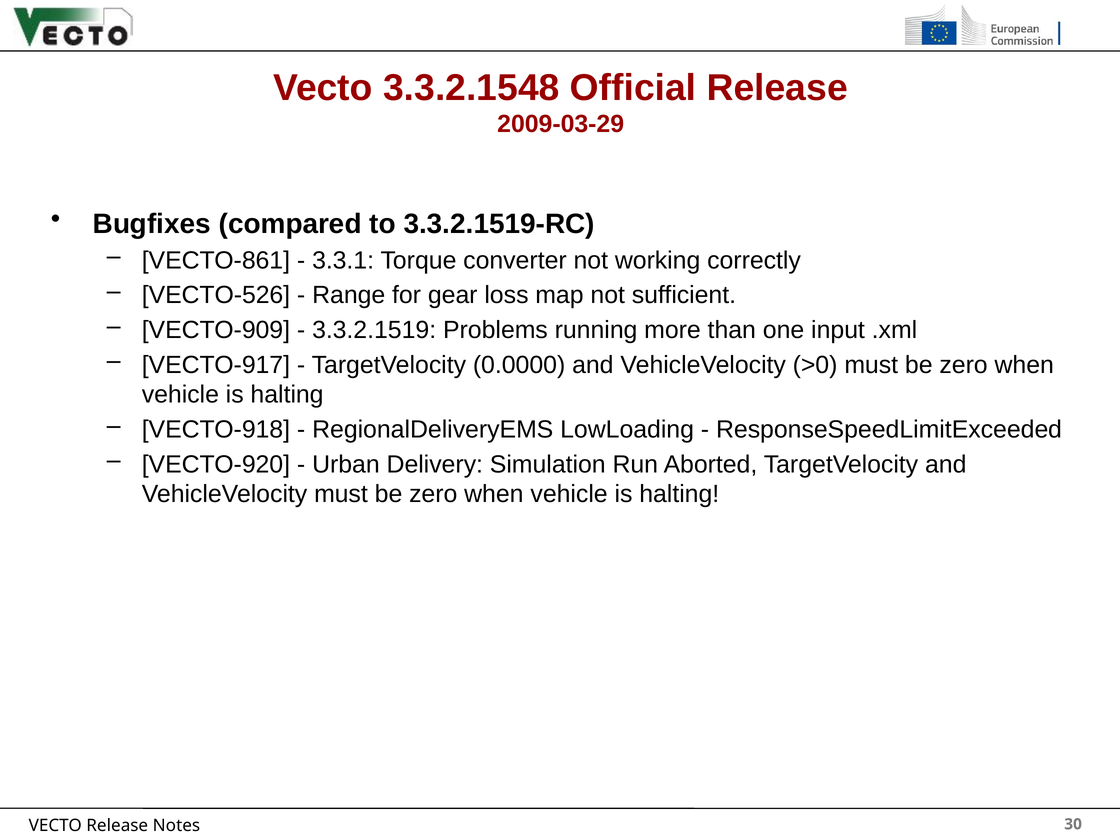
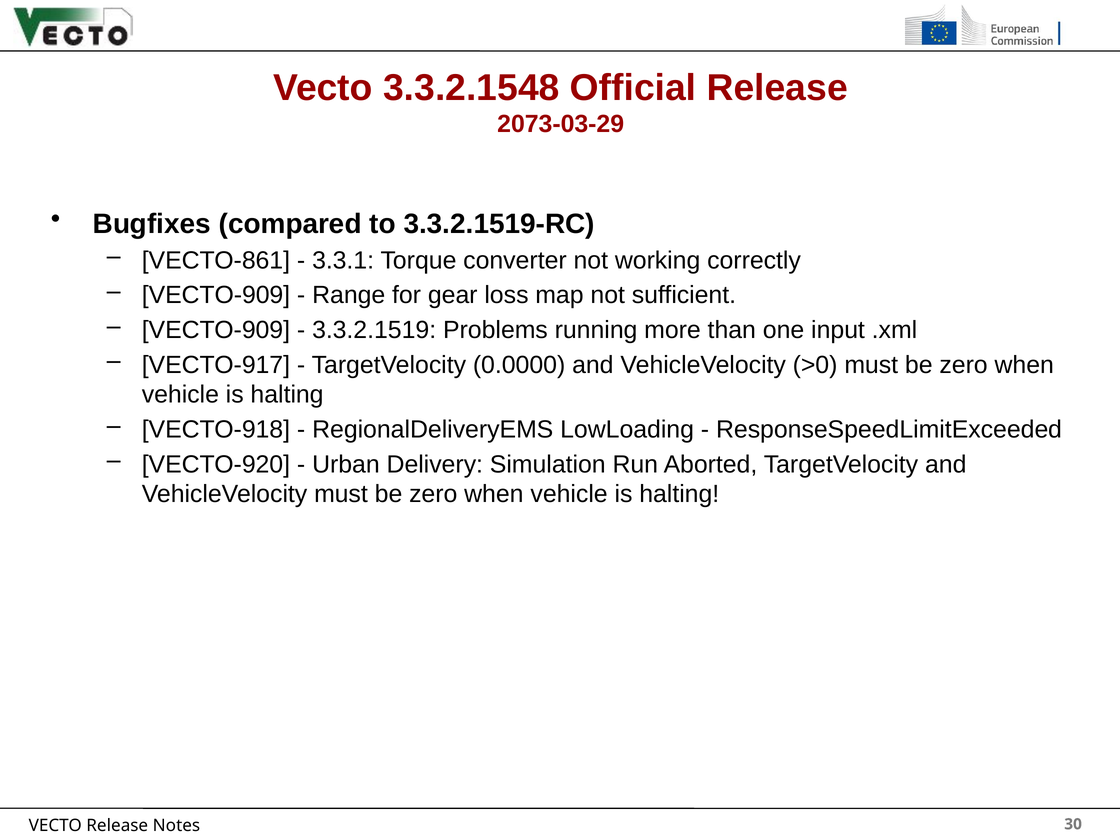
2009-03-29: 2009-03-29 -> 2073-03-29
VECTO-526 at (216, 295): VECTO-526 -> VECTO-909
